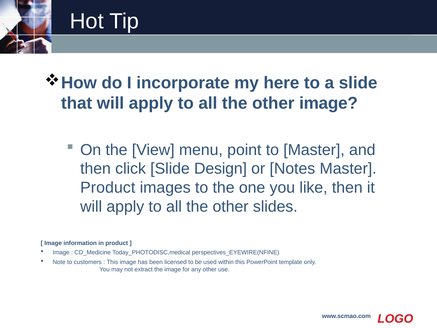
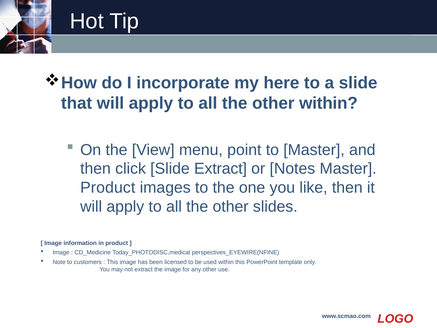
other image: image -> within
Slide Design: Design -> Extract
